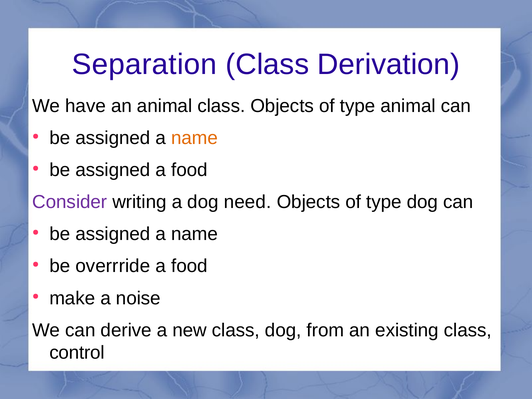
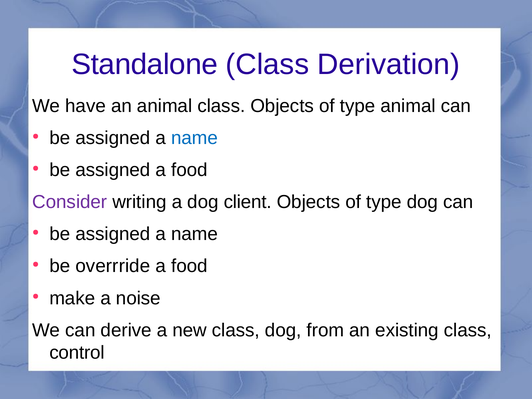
Separation: Separation -> Standalone
name at (195, 138) colour: orange -> blue
need: need -> client
